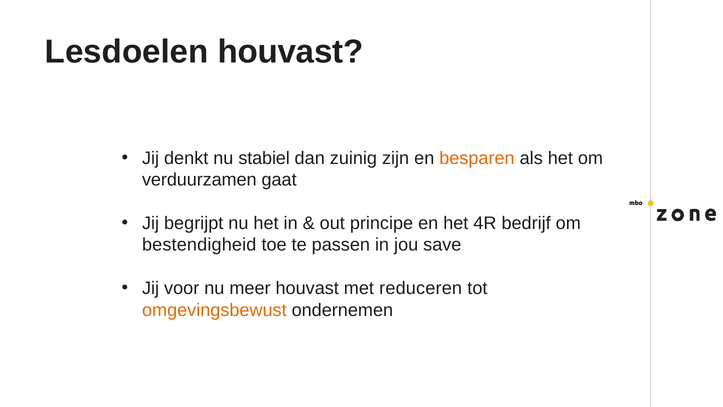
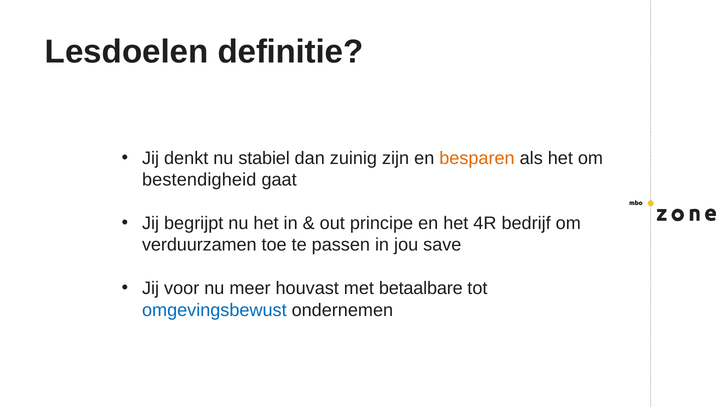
Lesdoelen houvast: houvast -> definitie
verduurzamen: verduurzamen -> bestendigheid
bestendigheid: bestendigheid -> verduurzamen
reduceren: reduceren -> betaalbare
omgevingsbewust colour: orange -> blue
